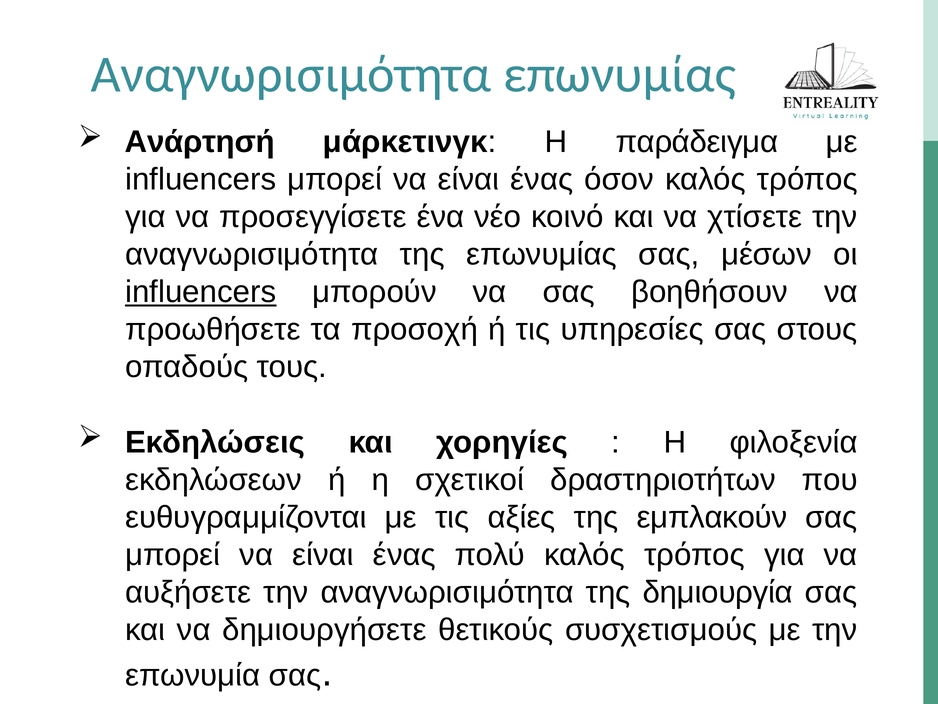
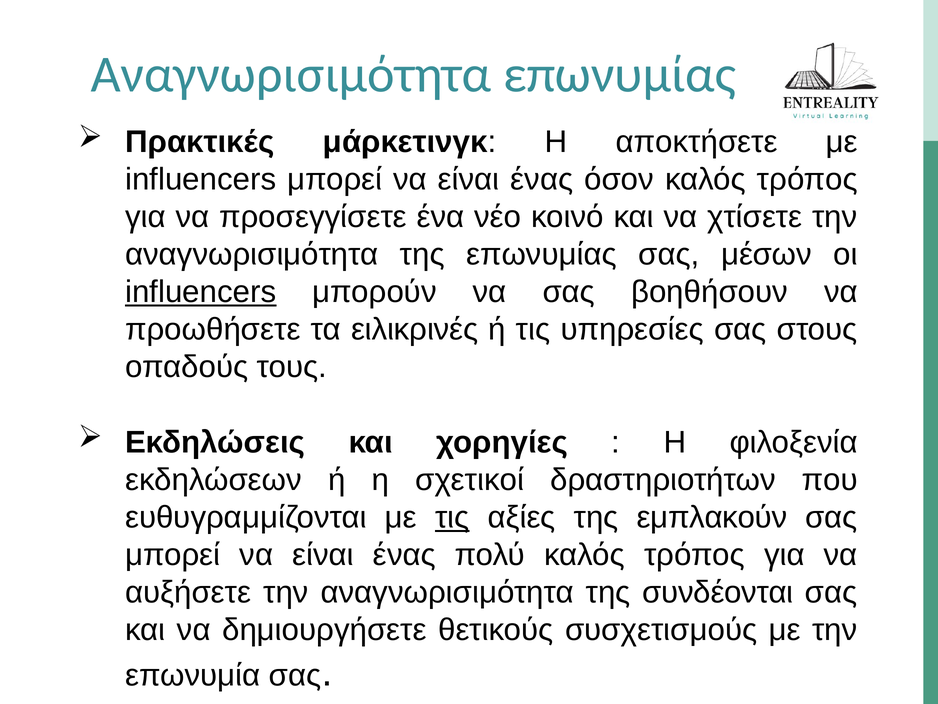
Ανάρτησή: Ανάρτησή -> Πρακτικές
παράδειγμα: παράδειγμα -> αποκτήσετε
προσοχή: προσοχή -> ειλικρινές
τις at (452, 517) underline: none -> present
δημιουργία: δημιουργία -> συνδέονται
